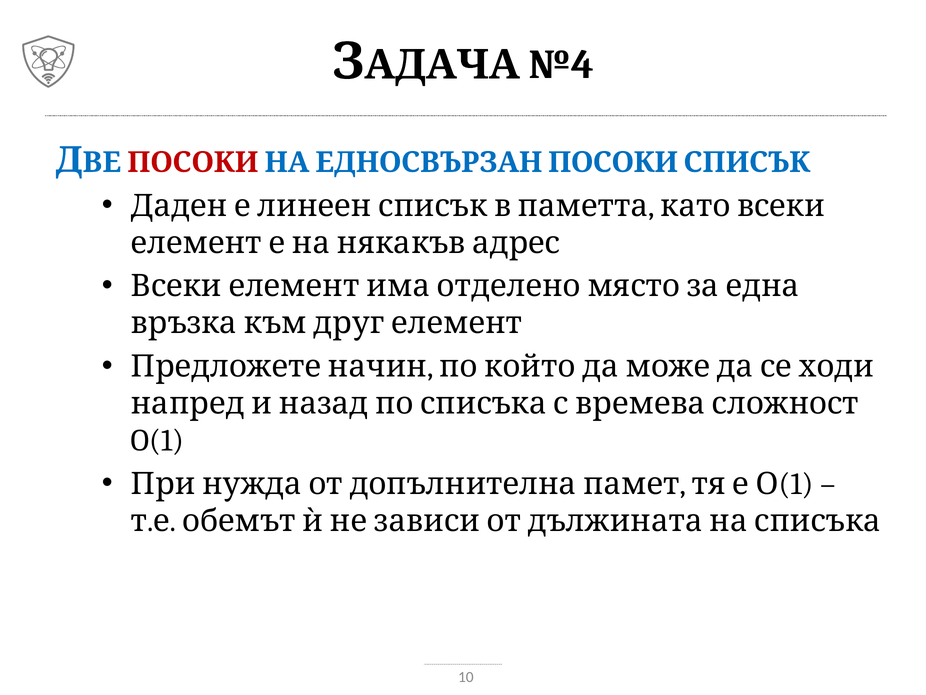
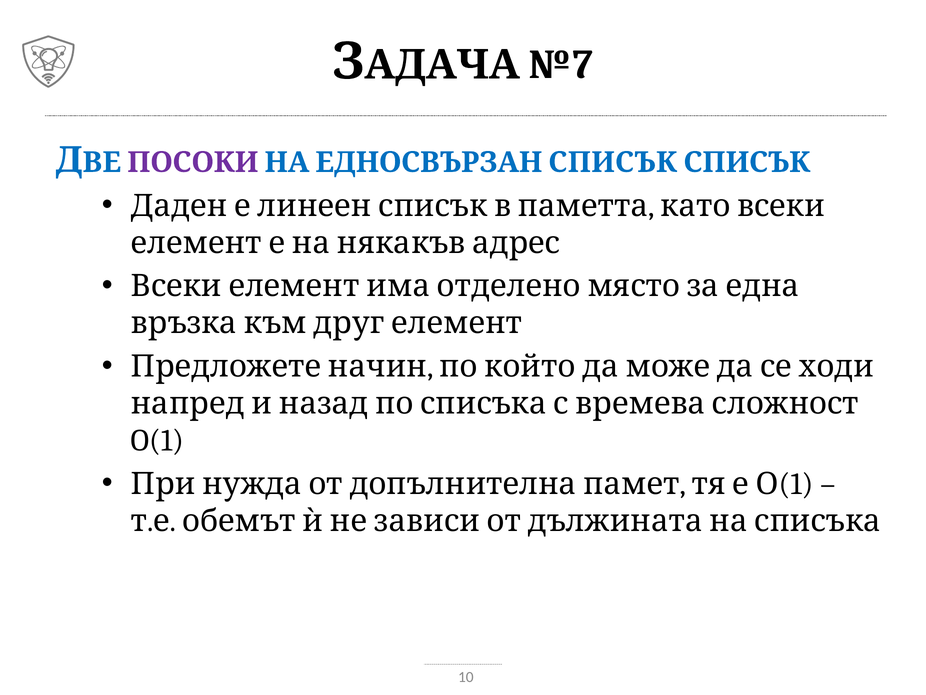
№4: №4 -> №7
ПОСОКИ at (193, 162) colour: red -> purple
ЕДНОСВЪРЗАН ПОСОКИ: ПОСОКИ -> СПИСЪК
